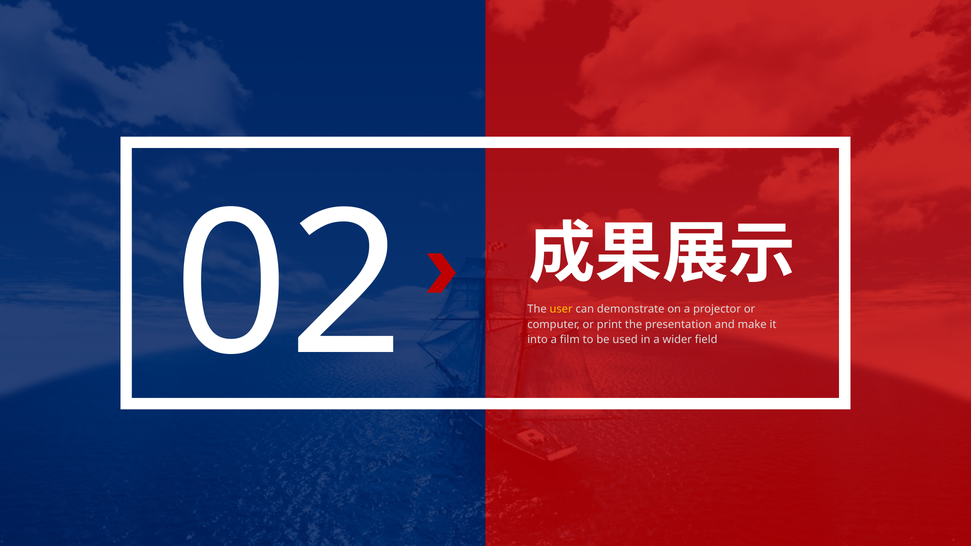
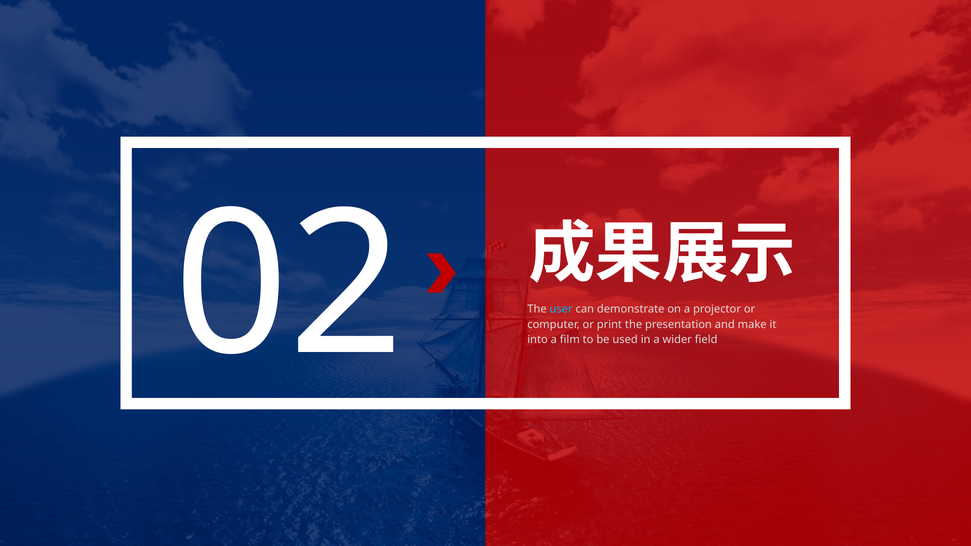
user colour: yellow -> light blue
